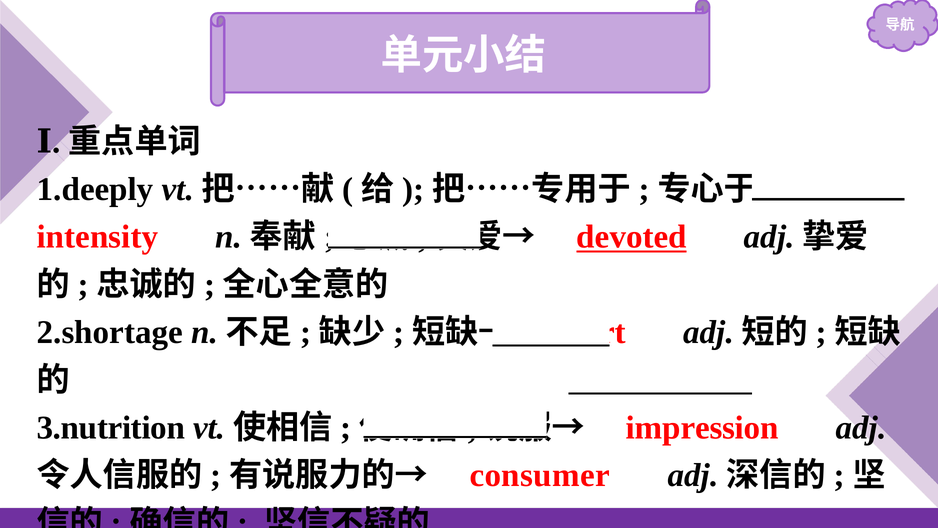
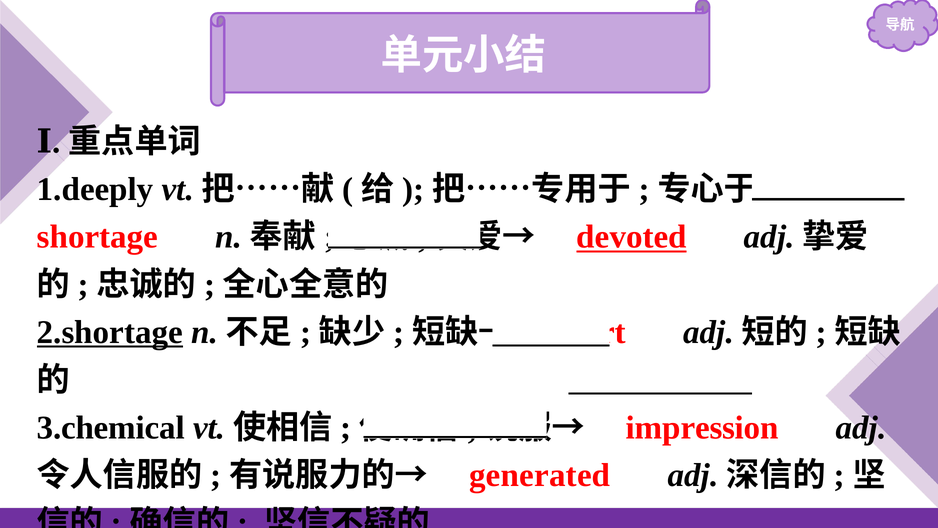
intensity: intensity -> shortage
2.shortage underline: none -> present
3.nutrition: 3.nutrition -> 3.chemical
consumer: consumer -> generated
